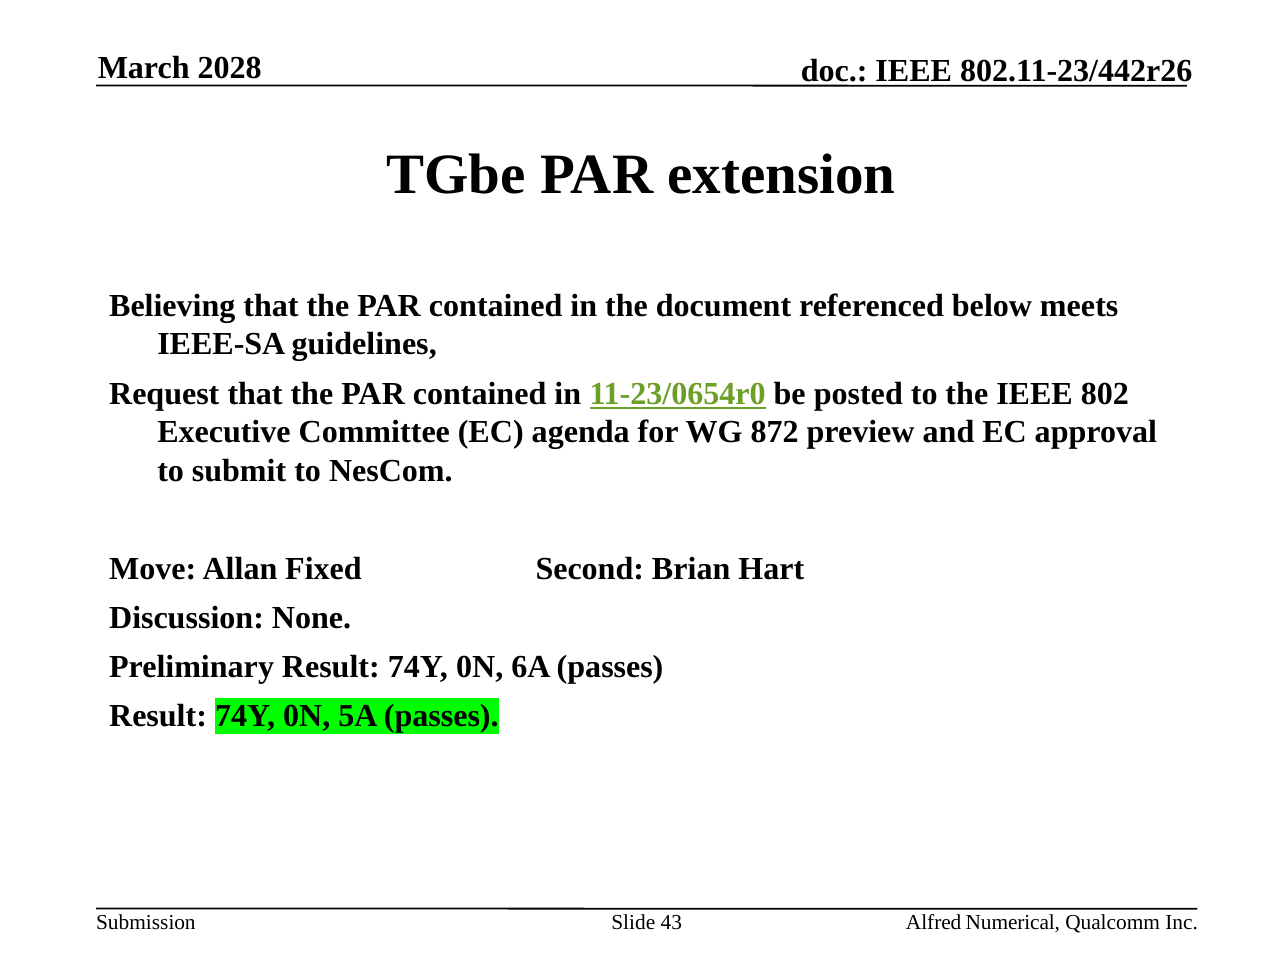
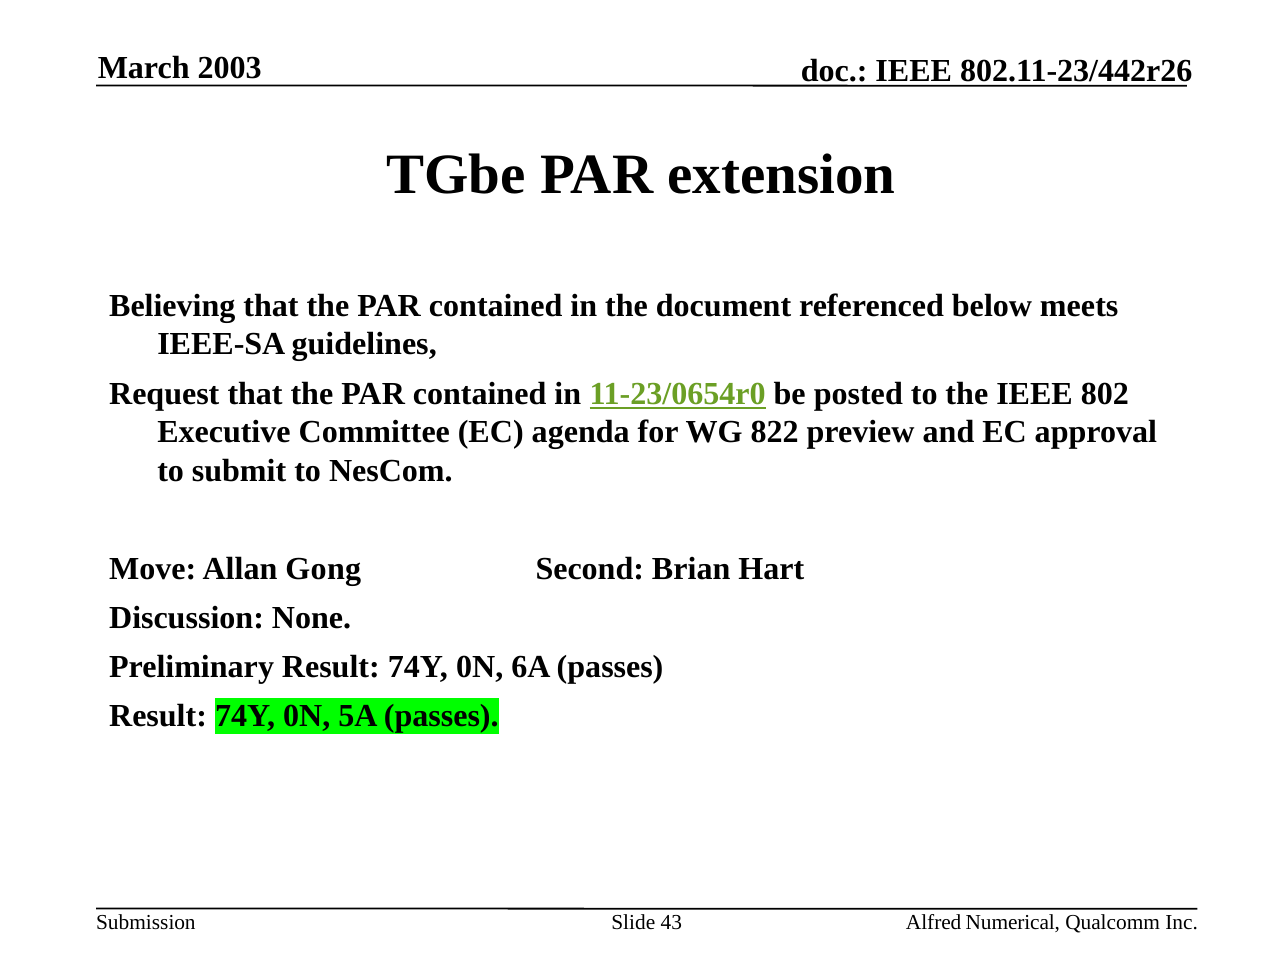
2028: 2028 -> 2003
872: 872 -> 822
Fixed: Fixed -> Gong
